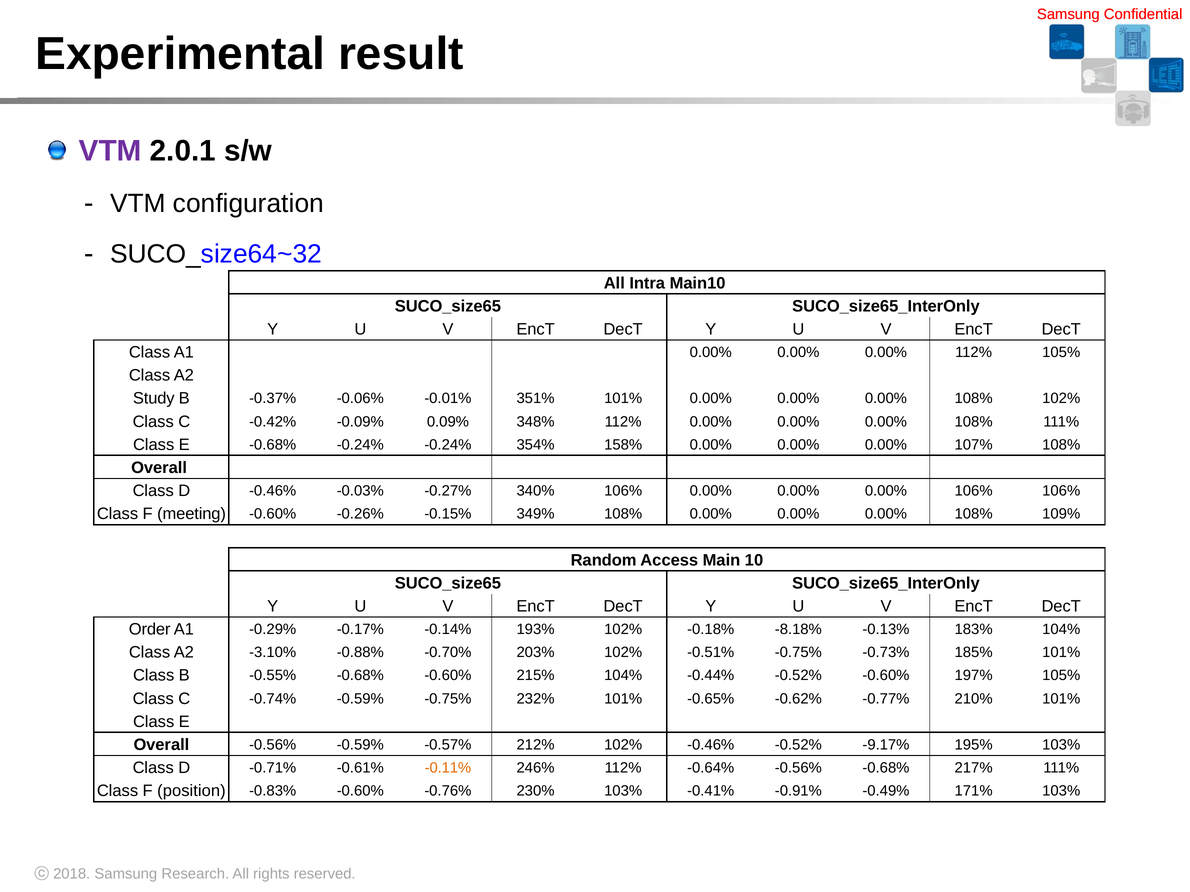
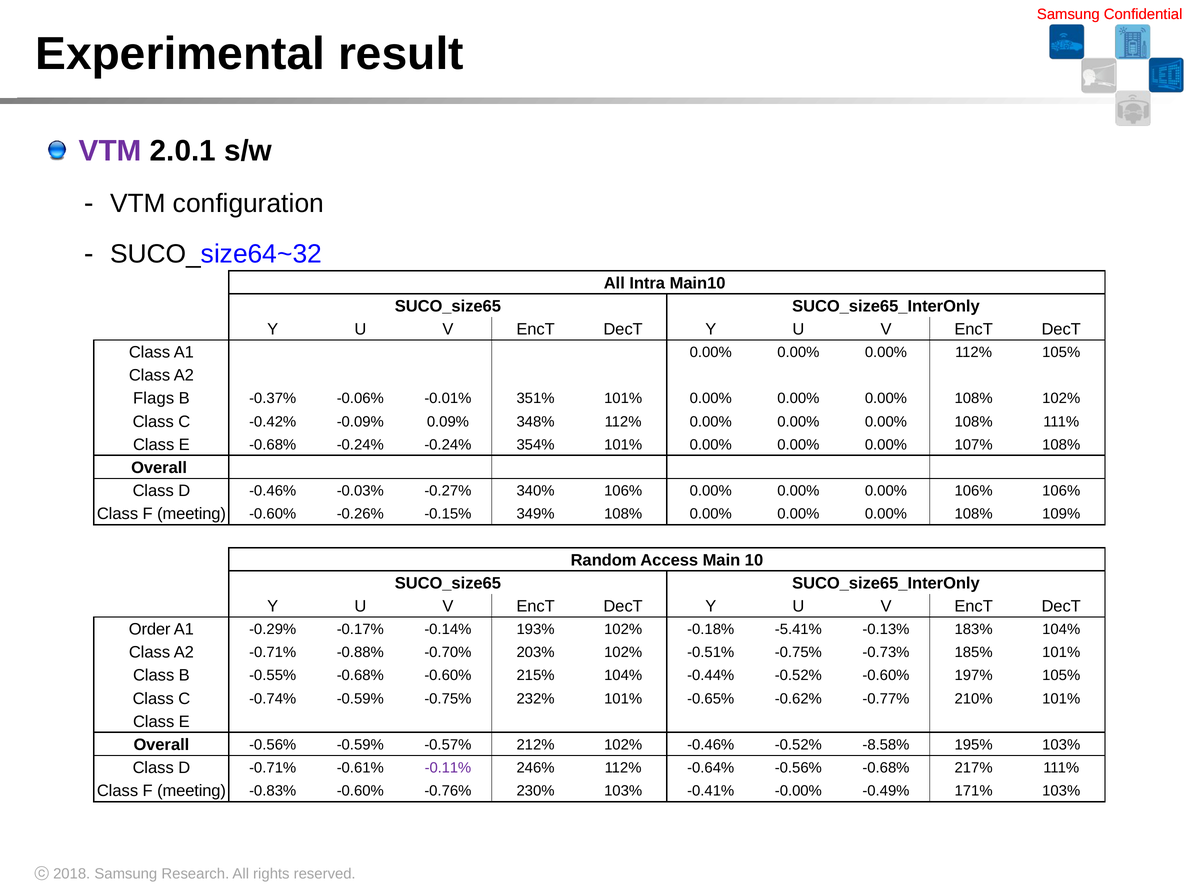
Study: Study -> Flags
354% 158%: 158% -> 101%
-8.18%: -8.18% -> -5.41%
A2 -3.10%: -3.10% -> -0.71%
-9.17%: -9.17% -> -8.58%
-0.11% colour: orange -> purple
position at (191, 791): position -> meeting
-0.91%: -0.91% -> -0.00%
